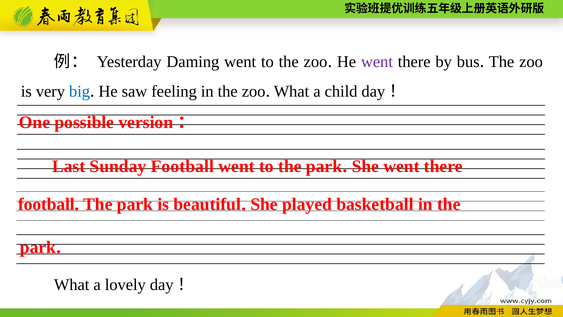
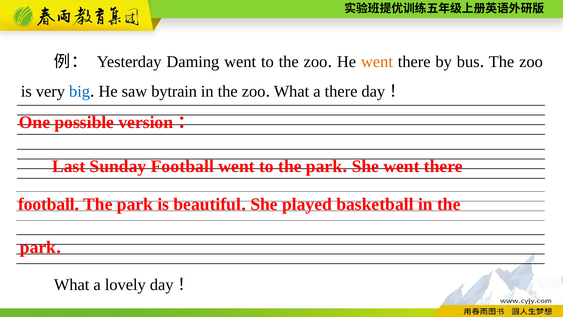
went at (377, 62) colour: purple -> orange
feeling: feeling -> bytrain
a child: child -> there
